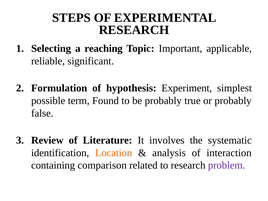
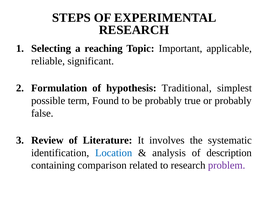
Experiment: Experiment -> Traditional
Location colour: orange -> blue
interaction: interaction -> description
